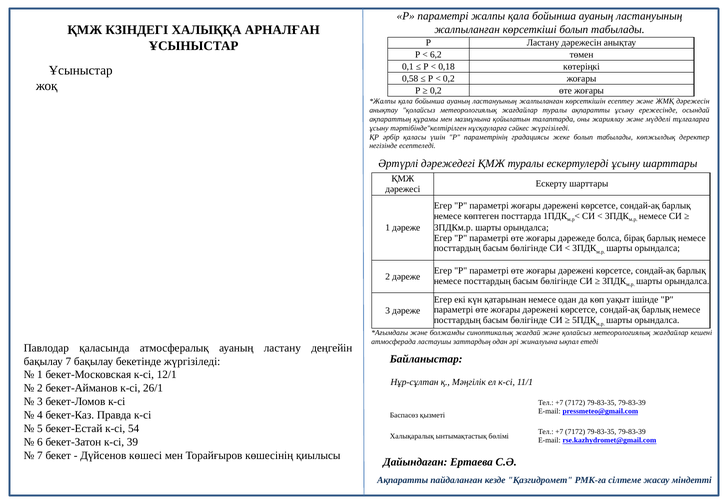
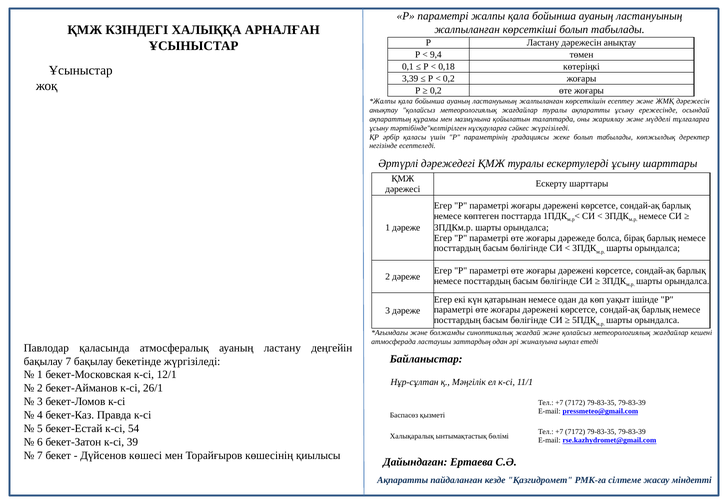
6,2: 6,2 -> 9,4
0,58: 0,58 -> 3,39
